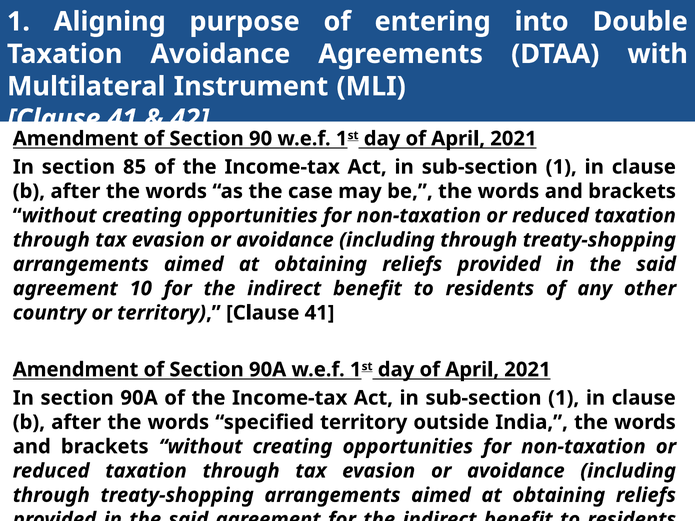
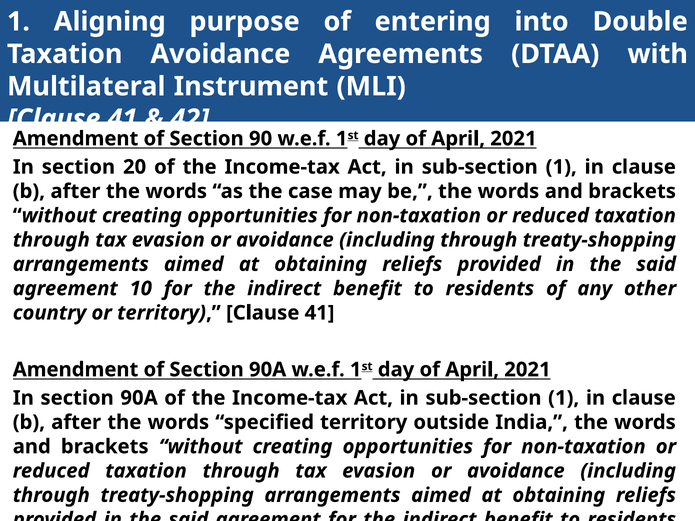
85: 85 -> 20
